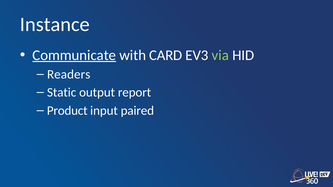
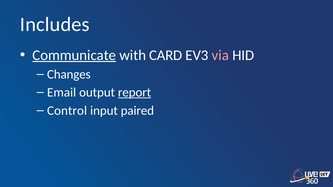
Instance: Instance -> Includes
via colour: light green -> pink
Readers: Readers -> Changes
Static: Static -> Email
report underline: none -> present
Product: Product -> Control
